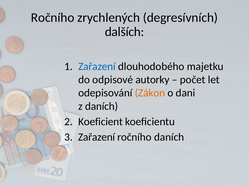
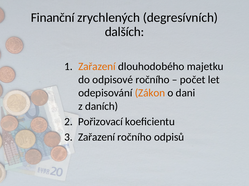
Ročního at (53, 18): Ročního -> Finanční
Zařazení at (97, 67) colour: blue -> orange
odpisové autorky: autorky -> ročního
Koeficient: Koeficient -> Pořizovací
ročního daních: daních -> odpisů
